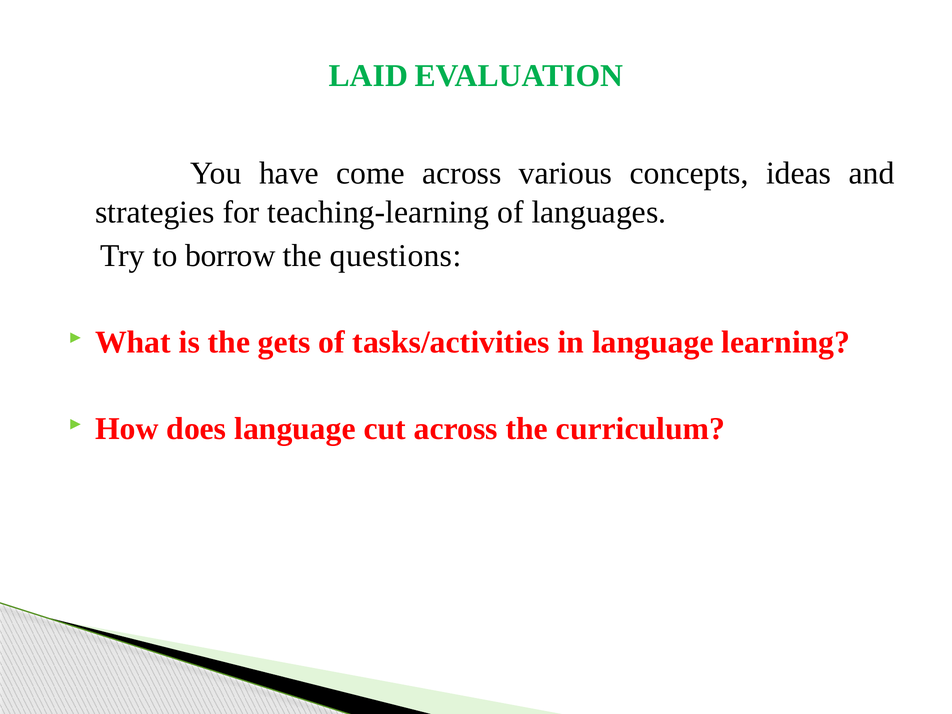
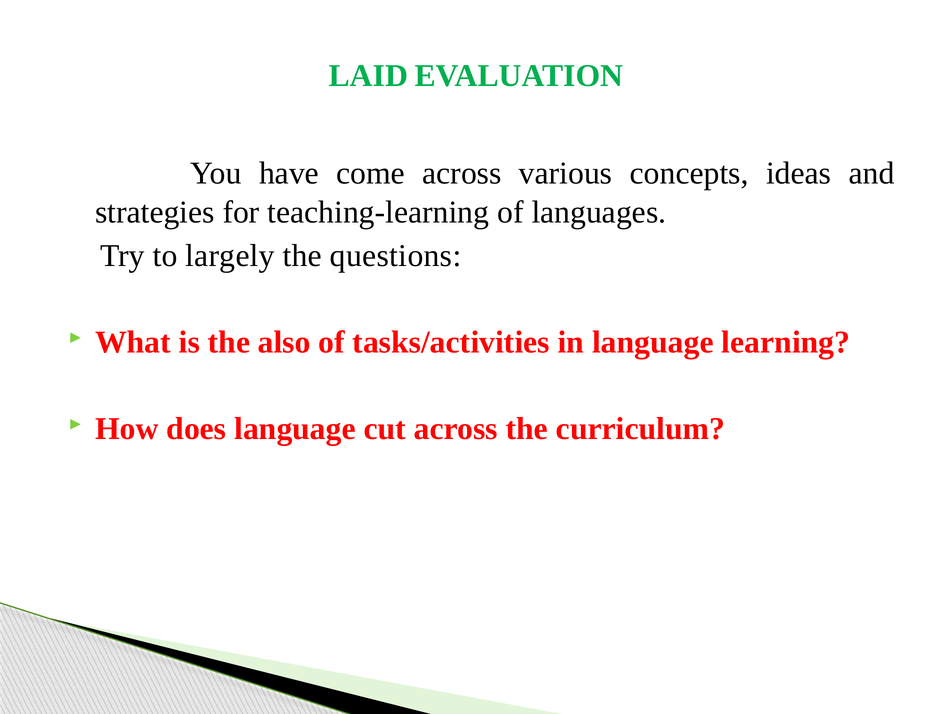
borrow: borrow -> largely
gets: gets -> also
